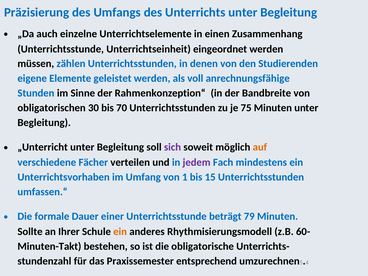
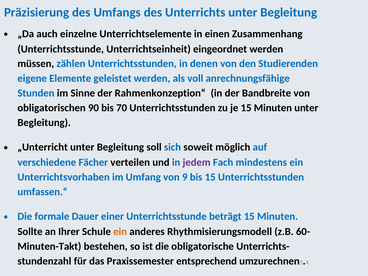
30: 30 -> 90
je 75: 75 -> 15
sich colour: purple -> blue
auf colour: orange -> blue
1: 1 -> 9
beträgt 79: 79 -> 15
